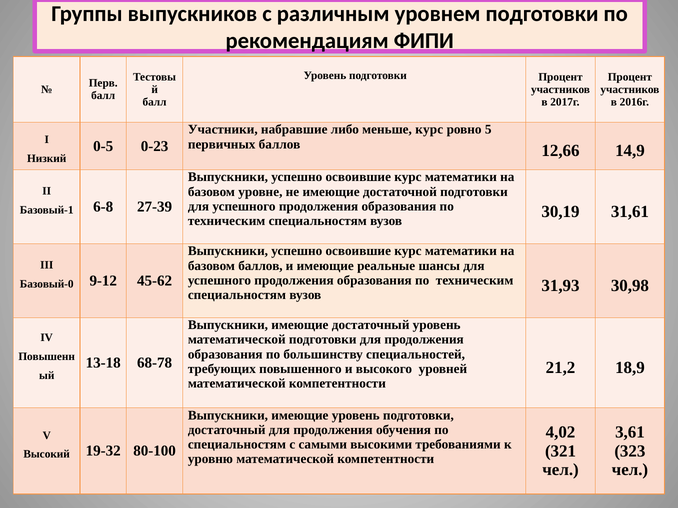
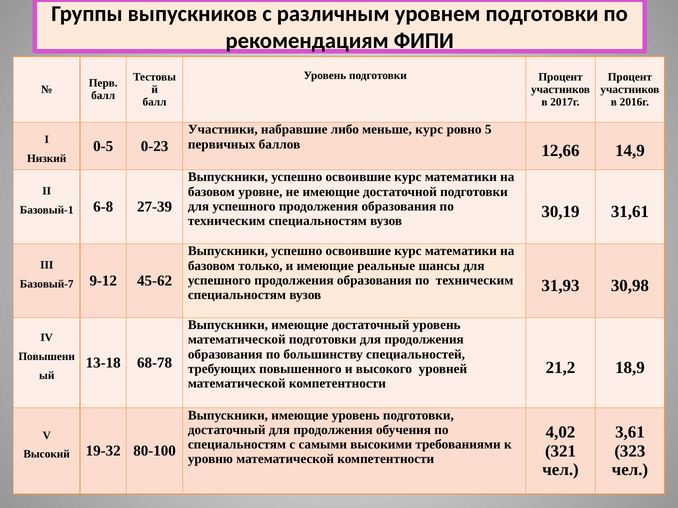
базовом баллов: баллов -> только
Базовый-0: Базовый-0 -> Базовый-7
